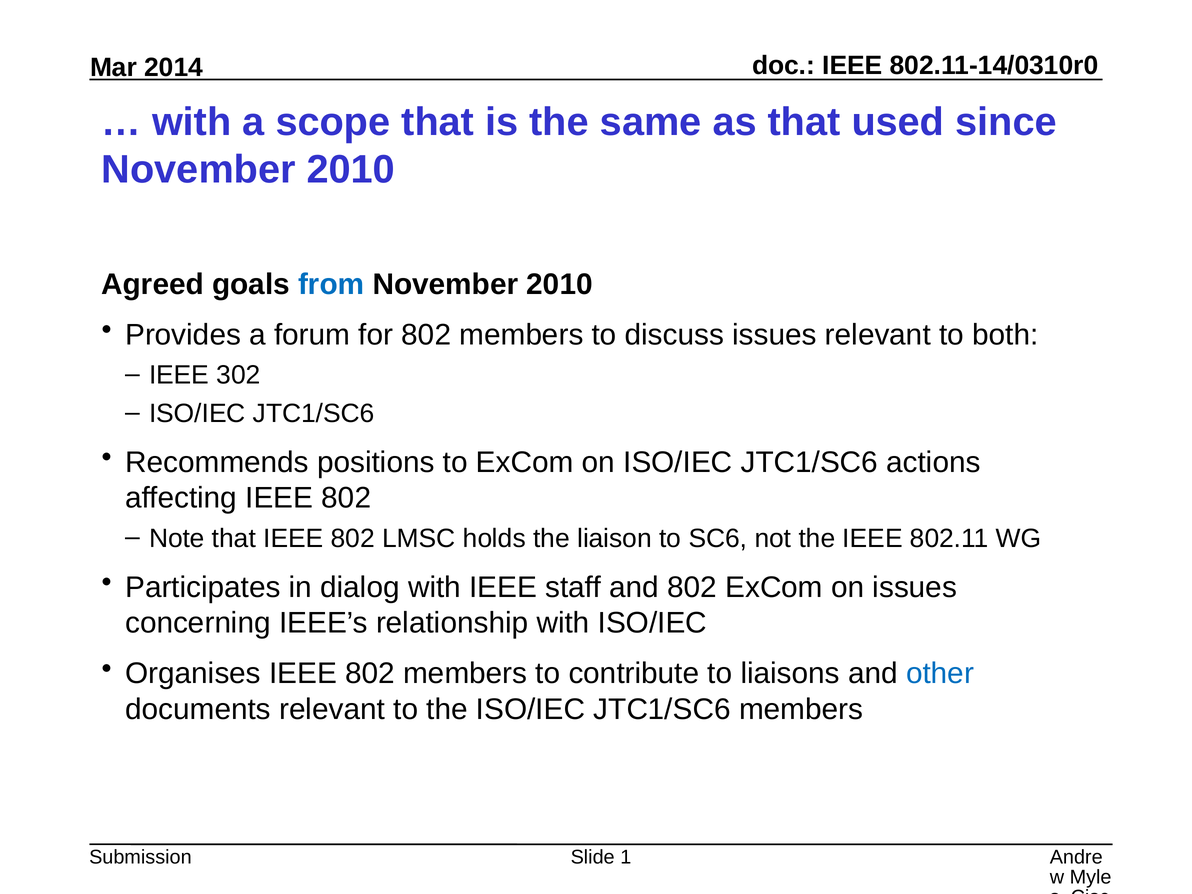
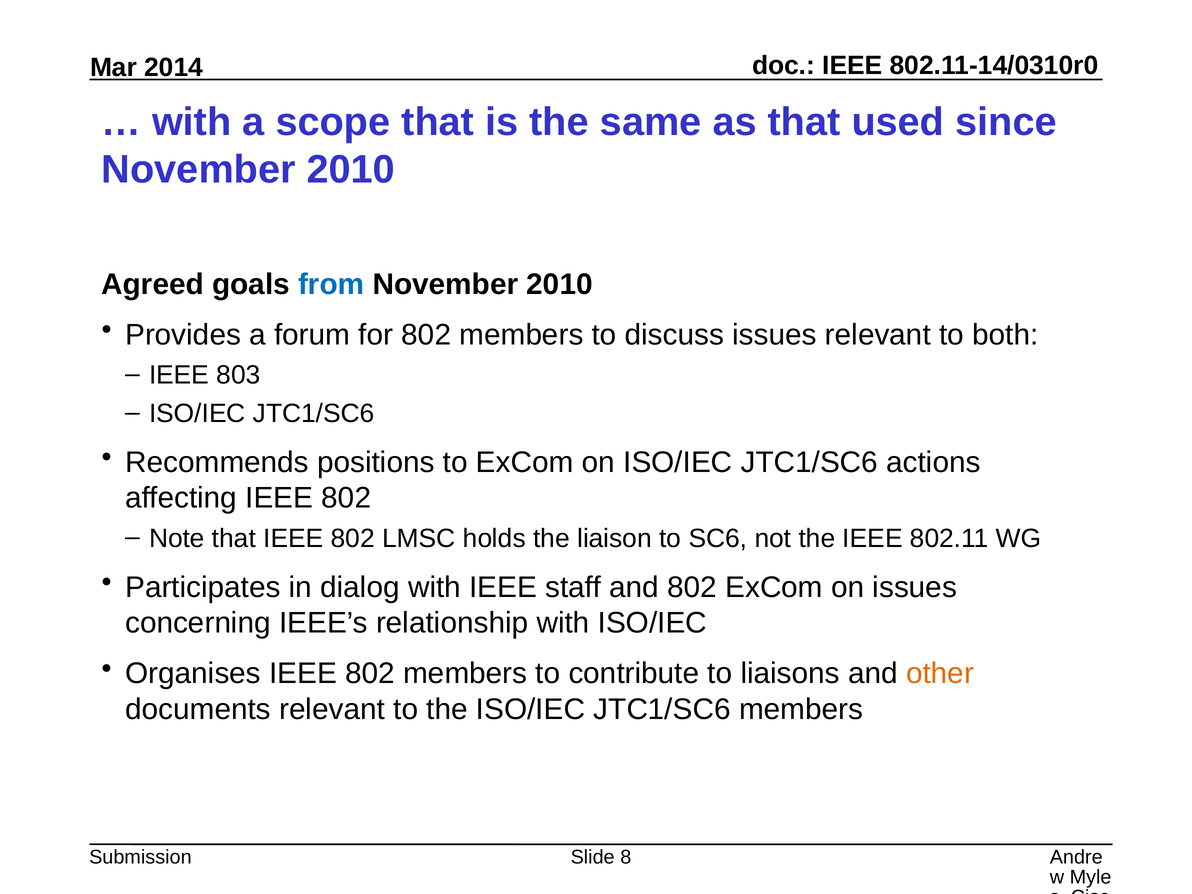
302: 302 -> 803
other colour: blue -> orange
1: 1 -> 8
